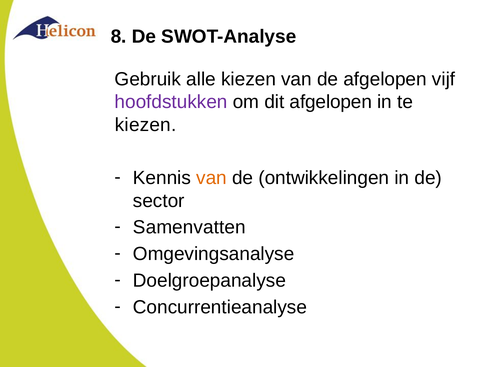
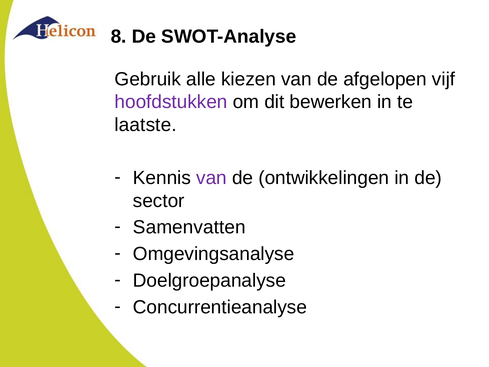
dit afgelopen: afgelopen -> bewerken
kiezen at (146, 125): kiezen -> laatste
van at (212, 178) colour: orange -> purple
